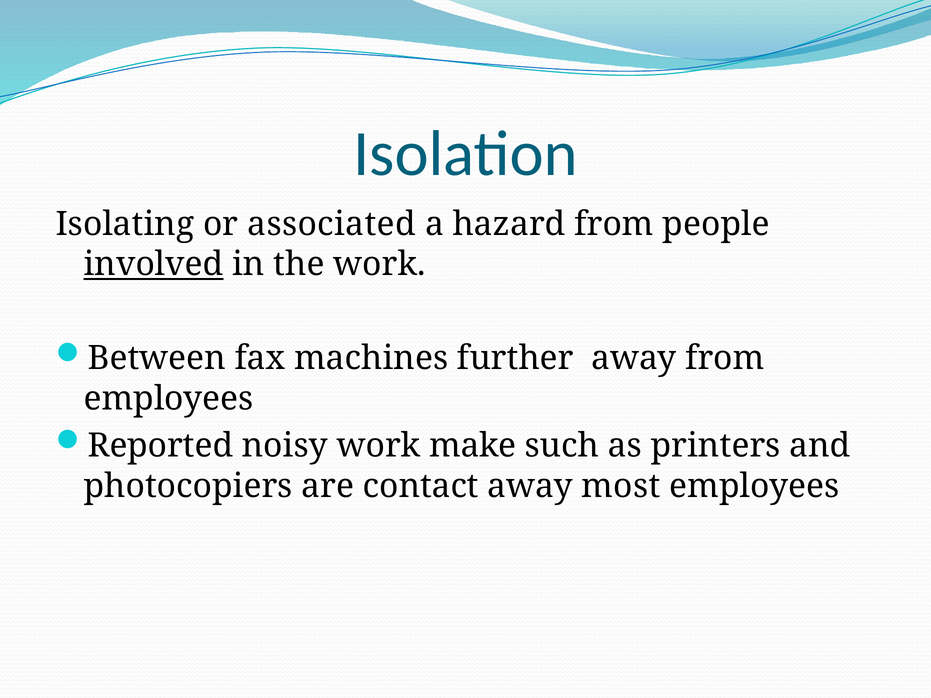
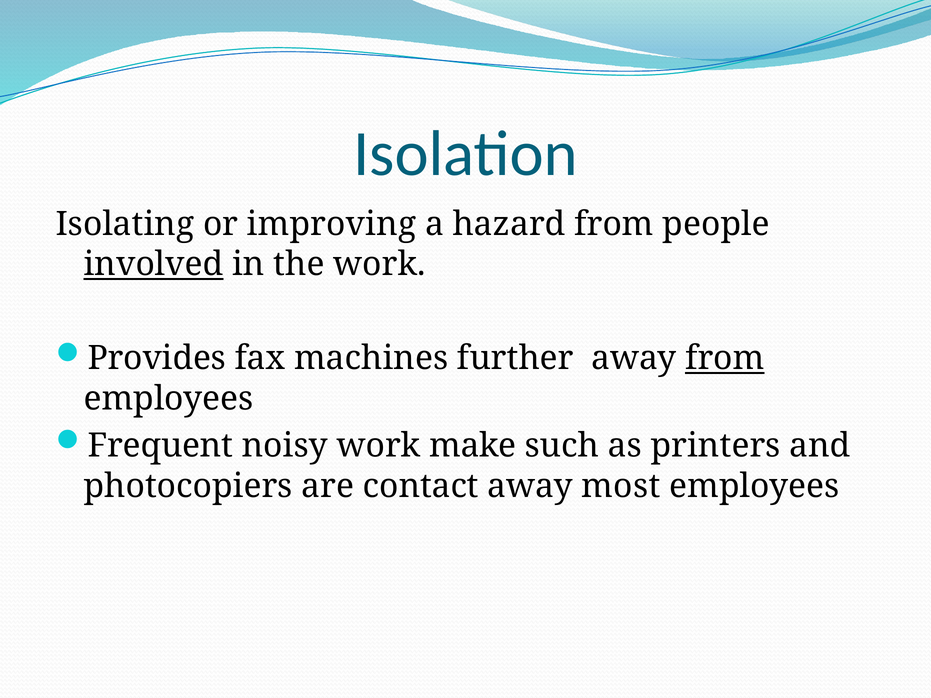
associated: associated -> improving
Between: Between -> Provides
from at (725, 359) underline: none -> present
Reported: Reported -> Frequent
